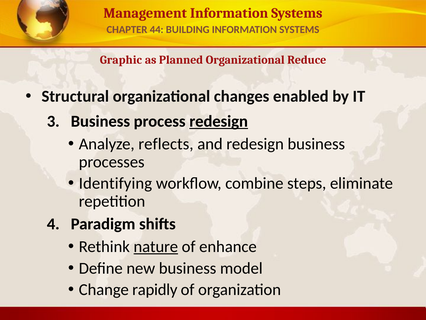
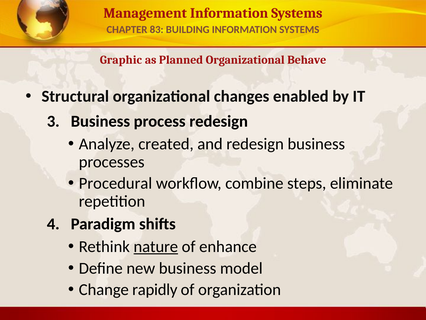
44: 44 -> 83
Reduce: Reduce -> Behave
redesign at (219, 121) underline: present -> none
reflects: reflects -> created
Identifying: Identifying -> Procedural
